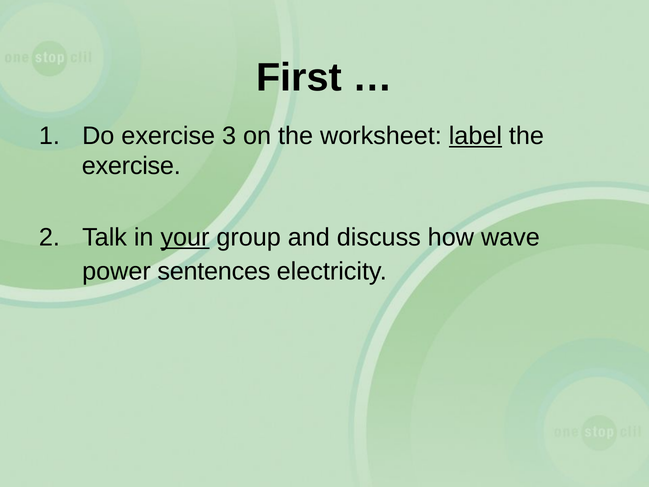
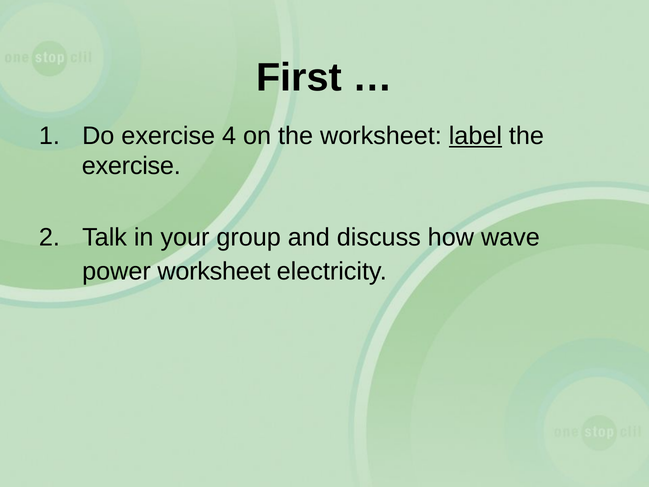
3: 3 -> 4
your underline: present -> none
power sentences: sentences -> worksheet
